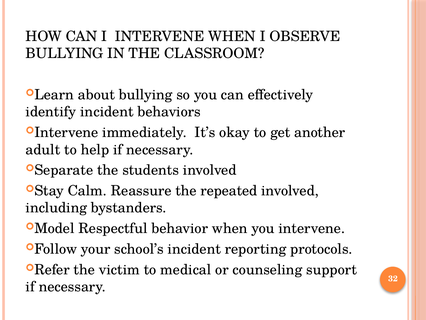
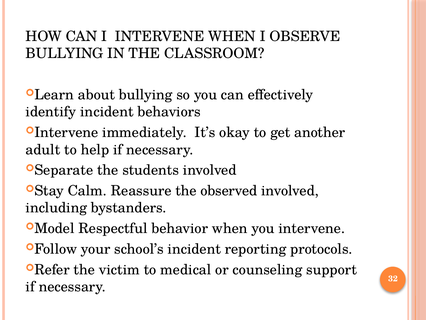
repeated: repeated -> observed
